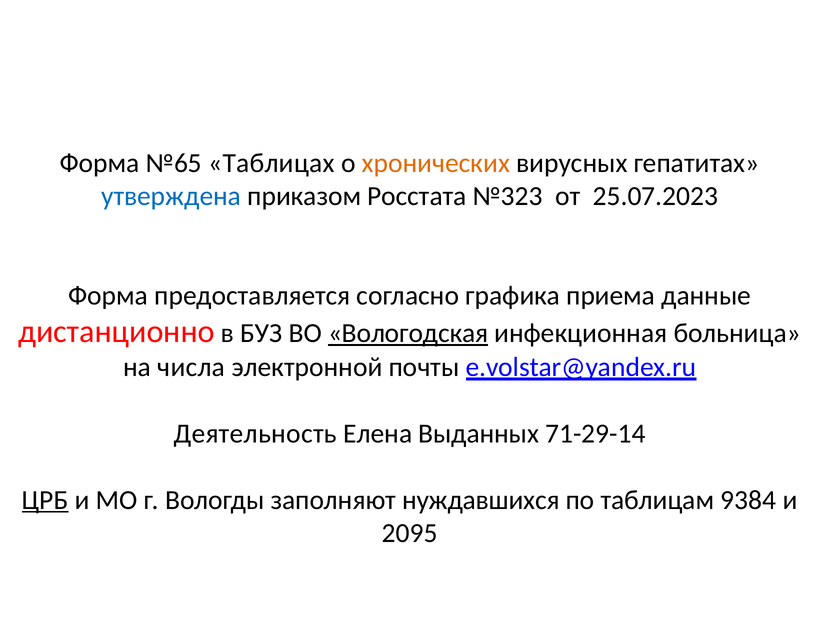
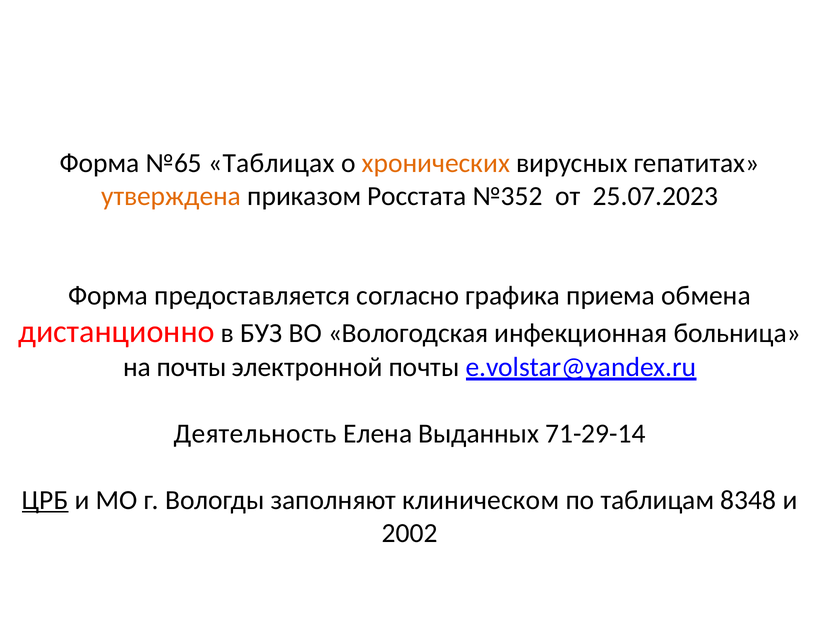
утверждена colour: blue -> orange
№323: №323 -> №352
данные: данные -> обмена
Вологодская underline: present -> none
на числа: числа -> почты
нуждавшихся: нуждавшихся -> клиническом
9384: 9384 -> 8348
2095: 2095 -> 2002
